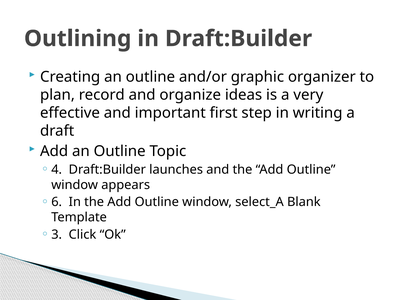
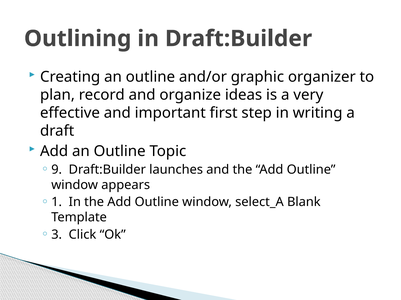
4: 4 -> 9
6: 6 -> 1
